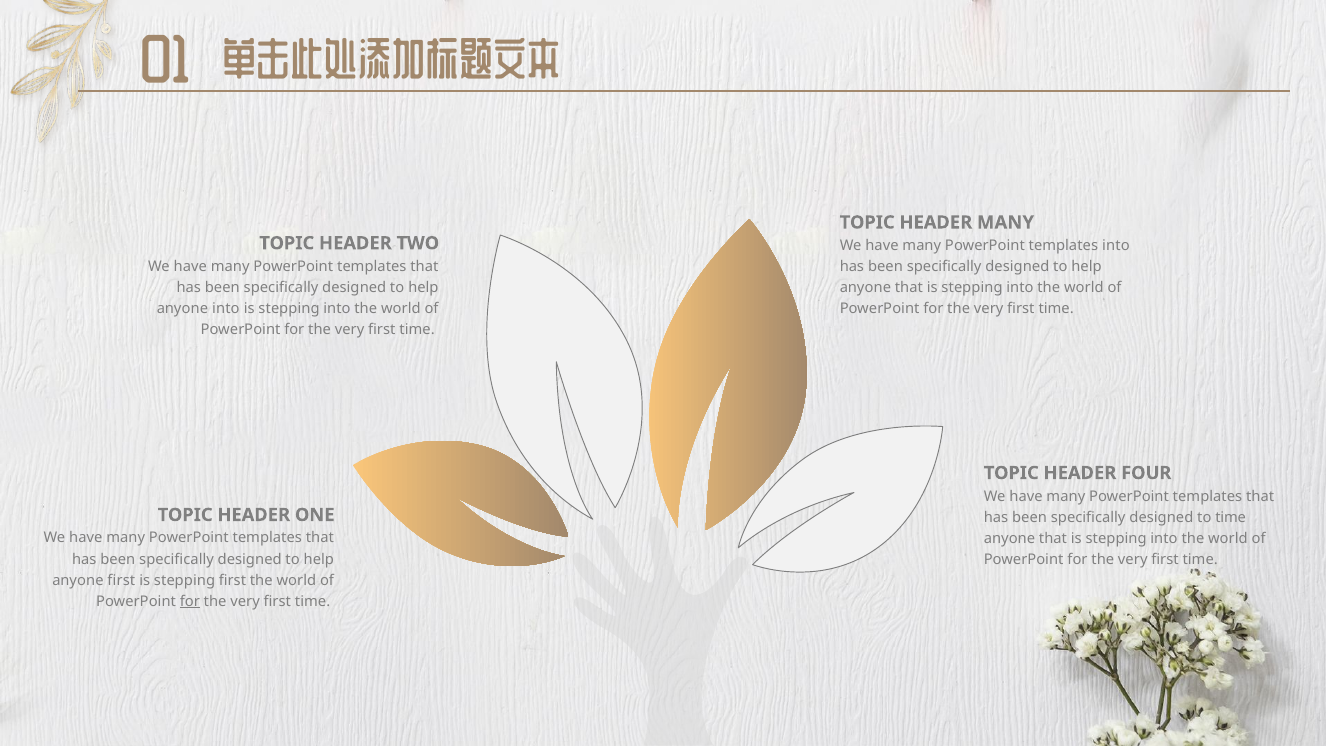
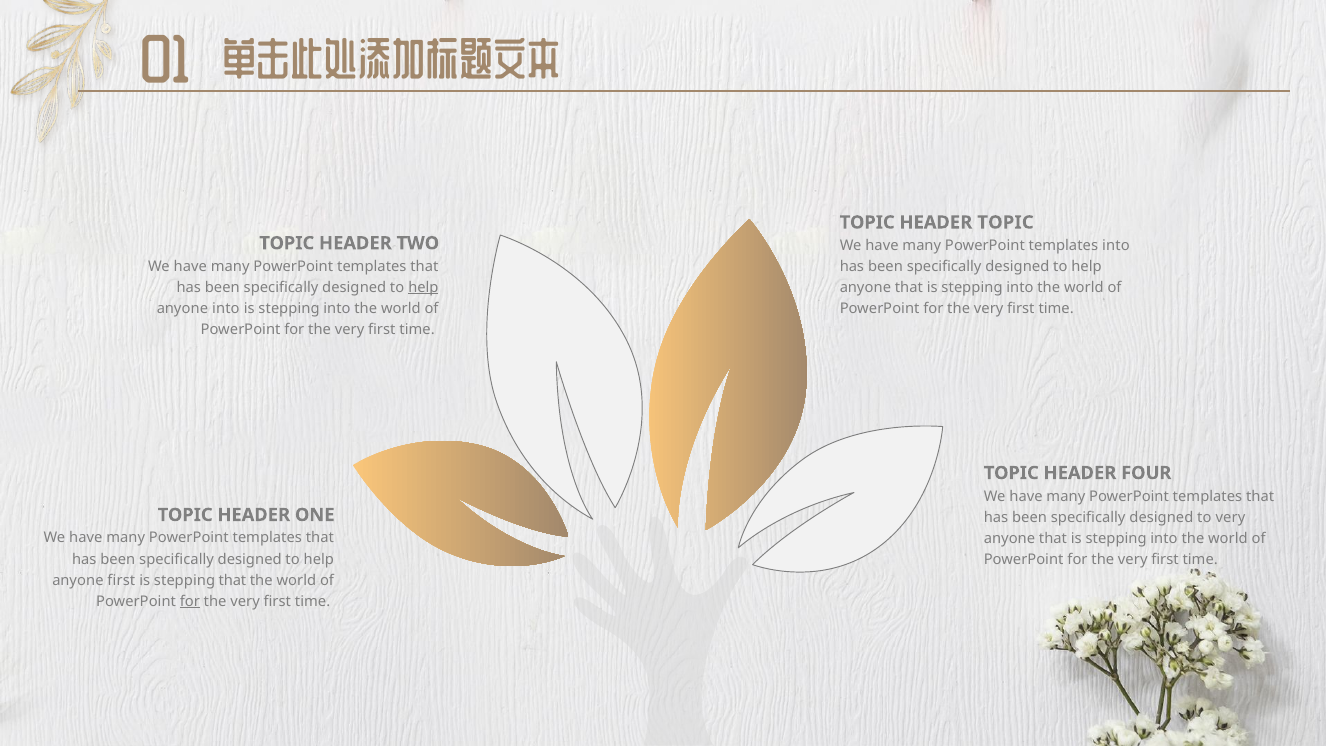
HEADER MANY: MANY -> TOPIC
help at (423, 287) underline: none -> present
to time: time -> very
stepping first: first -> that
